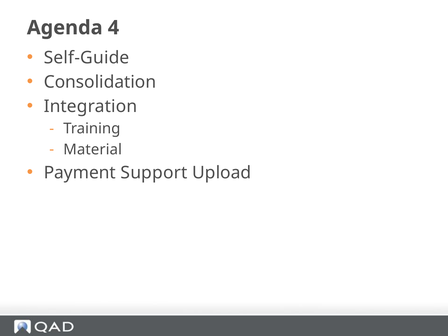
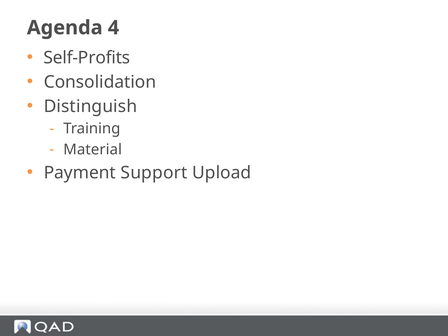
Self-Guide: Self-Guide -> Self-Profits
Integration: Integration -> Distinguish
